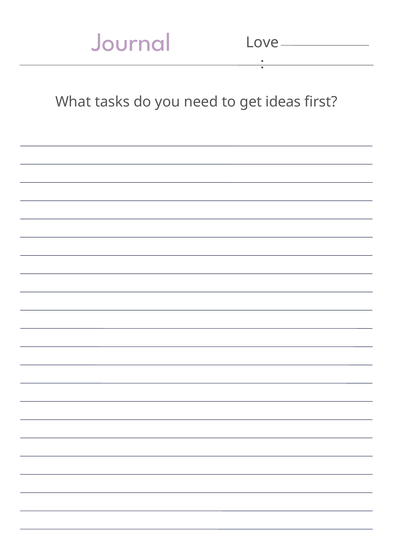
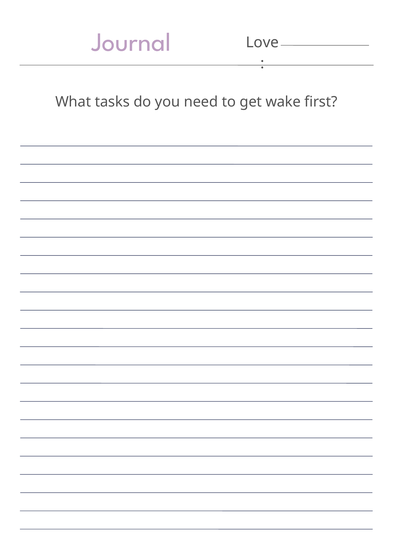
ideas: ideas -> wake
